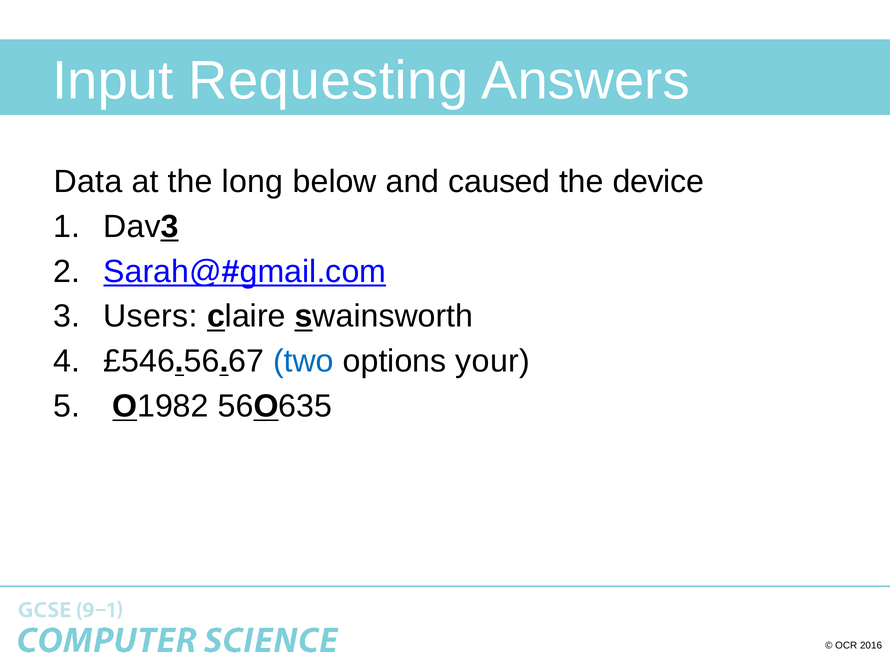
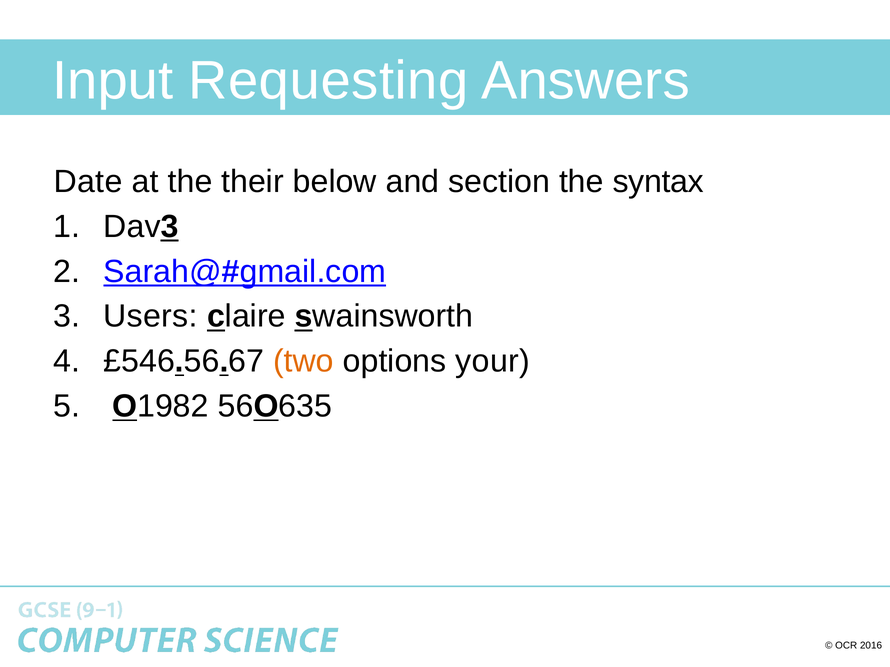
Data: Data -> Date
long: long -> their
caused: caused -> section
device: device -> syntax
two colour: blue -> orange
